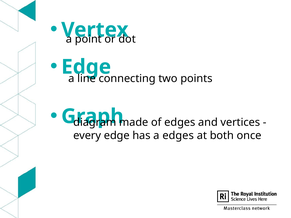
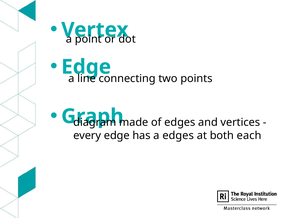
once: once -> each
